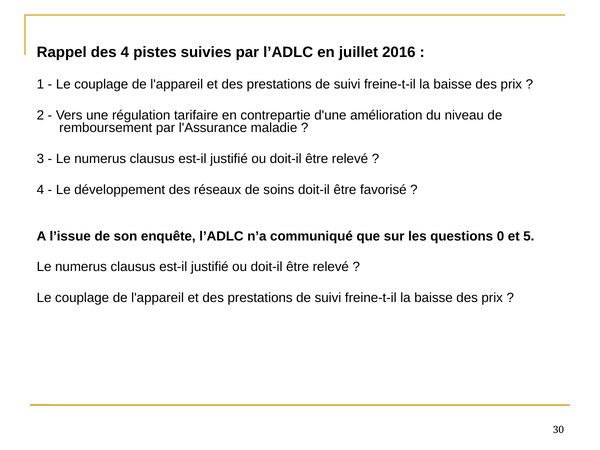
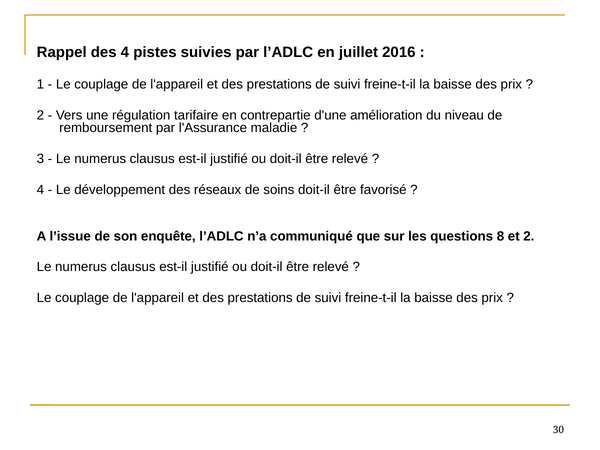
0: 0 -> 8
et 5: 5 -> 2
